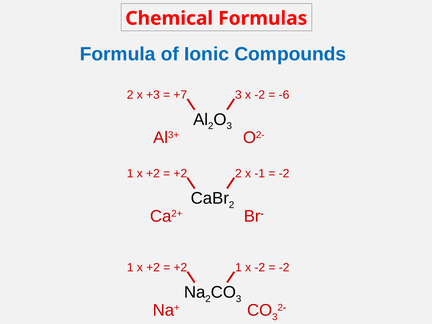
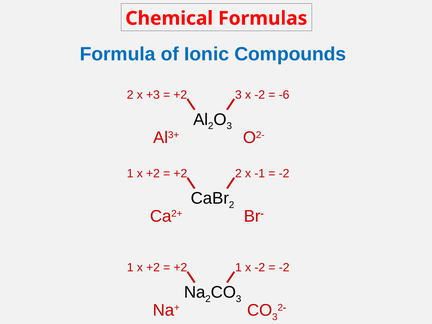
+7 at (180, 95): +7 -> +2
